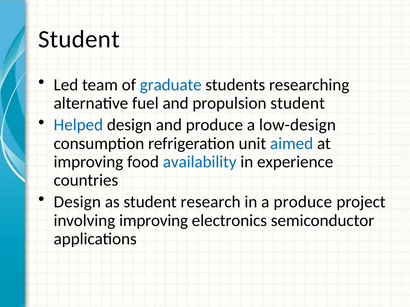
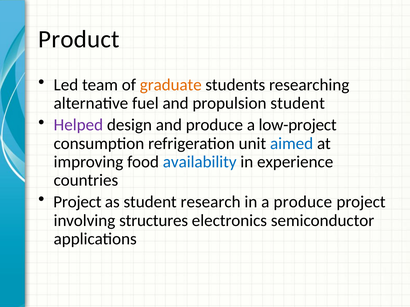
Student at (79, 39): Student -> Product
graduate colour: blue -> orange
Helped colour: blue -> purple
low-design: low-design -> low-project
Design at (77, 202): Design -> Project
involving improving: improving -> structures
